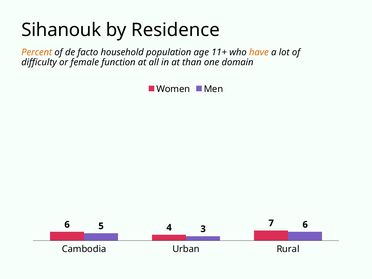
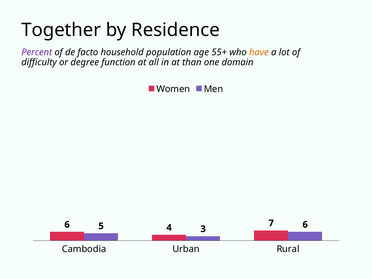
Sihanouk: Sihanouk -> Together
Percent colour: orange -> purple
11+: 11+ -> 55+
female: female -> degree
